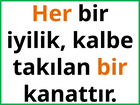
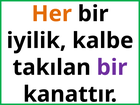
bir at (112, 67) colour: orange -> purple
